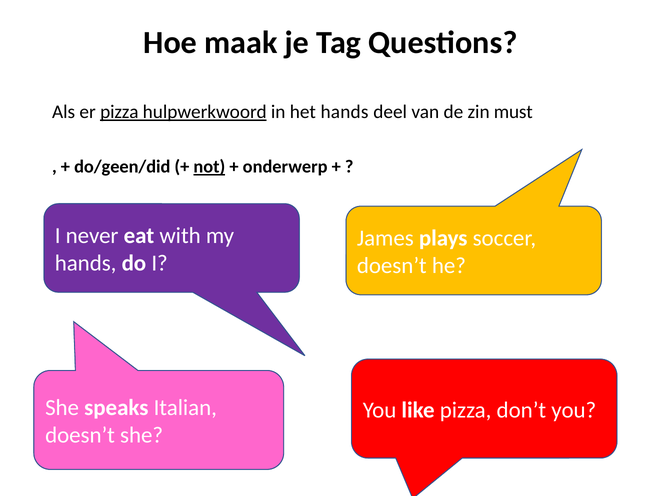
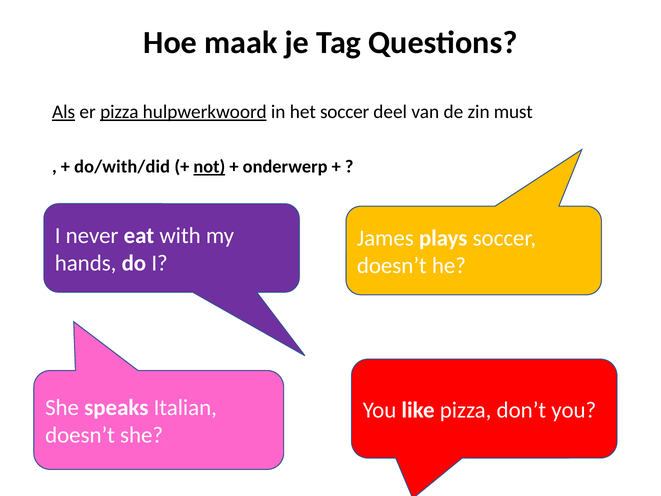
Als underline: none -> present
het hands: hands -> soccer
do/geen/did: do/geen/did -> do/with/did
